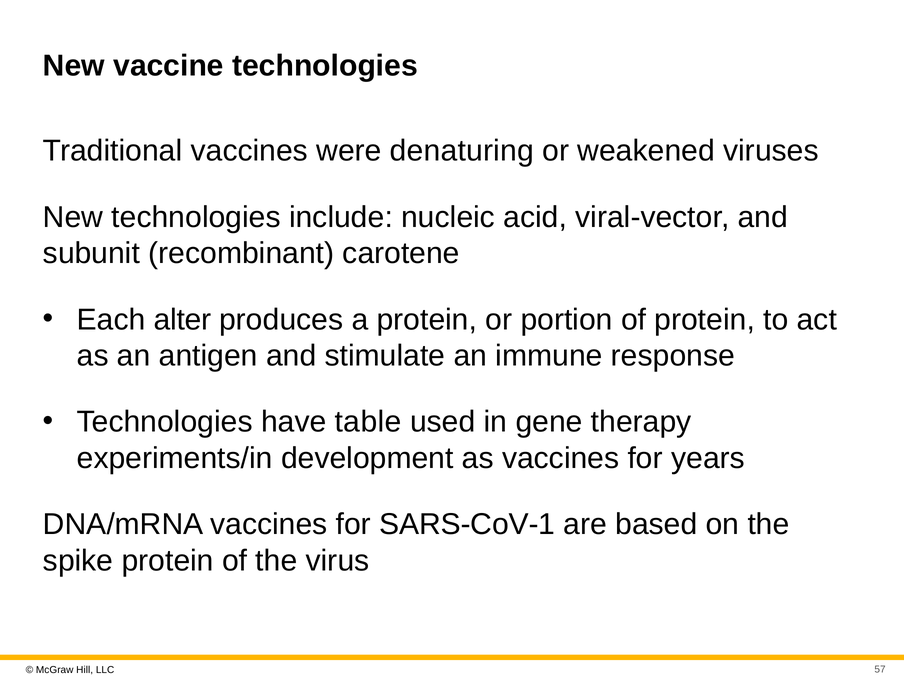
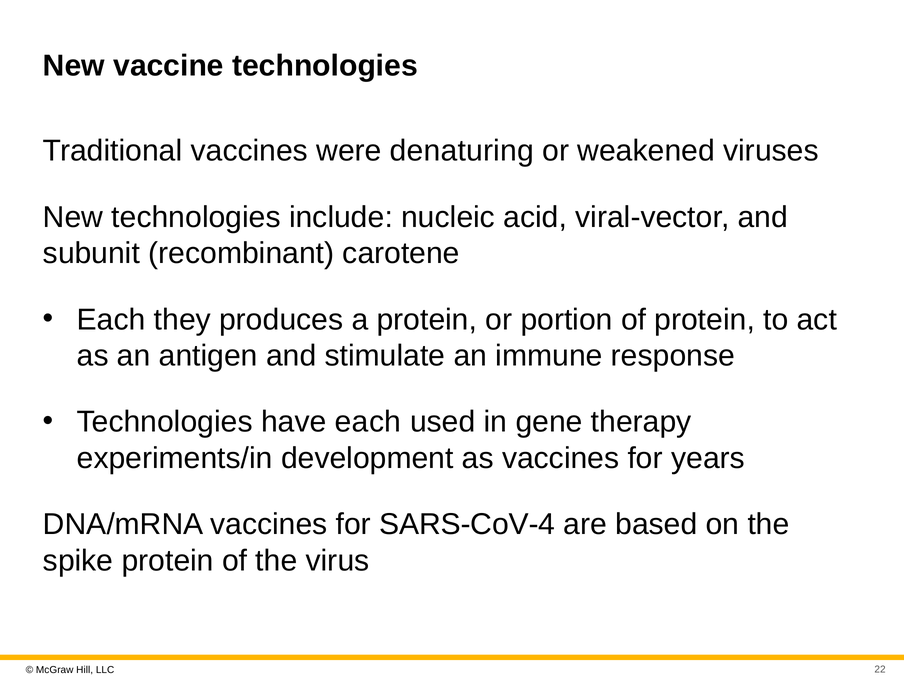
alter: alter -> they
have table: table -> each
SARS-CoV-1: SARS-CoV-1 -> SARS-CoV-4
57: 57 -> 22
